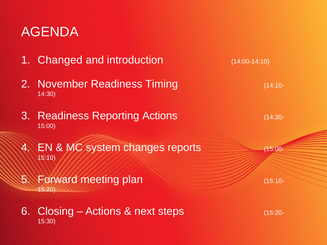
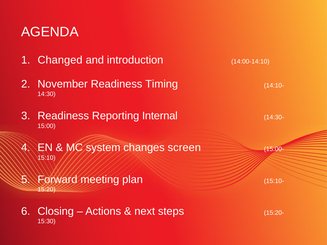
Reporting Actions: Actions -> Internal
reports: reports -> screen
